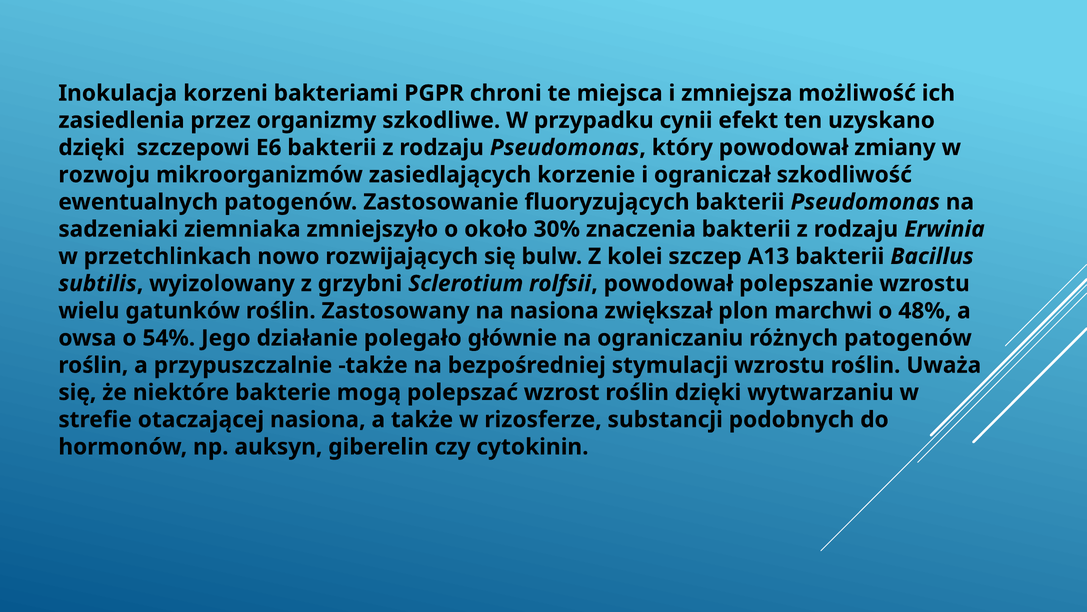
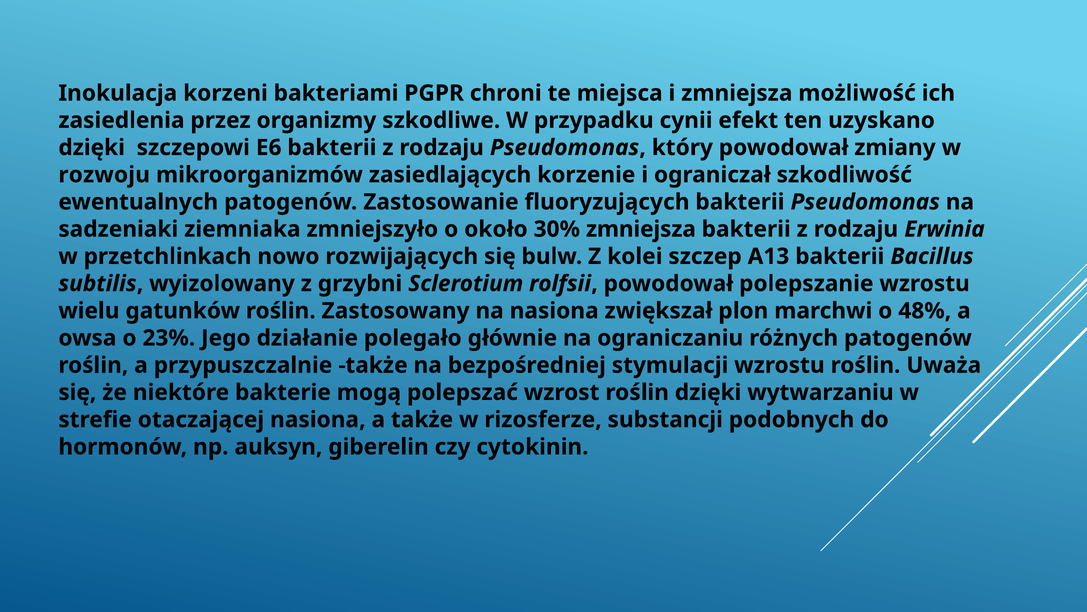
30% znaczenia: znaczenia -> zmniejsza
54%: 54% -> 23%
